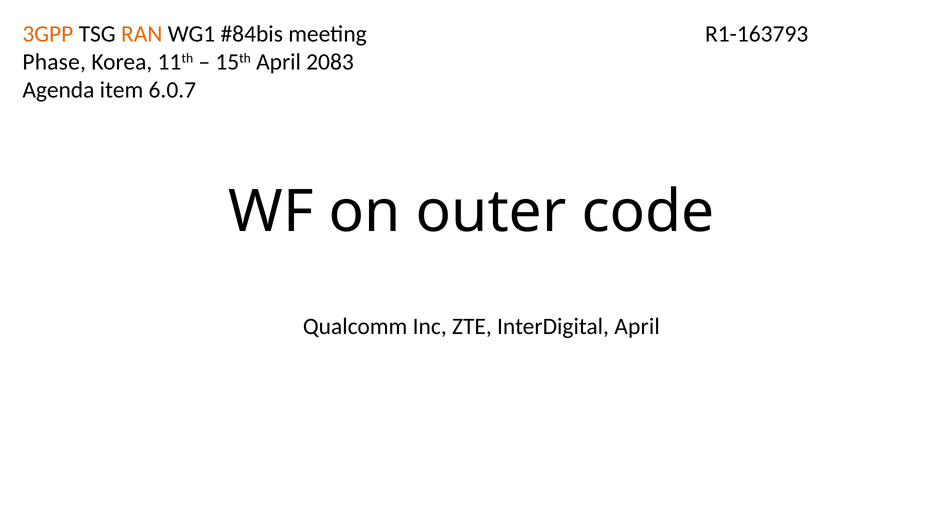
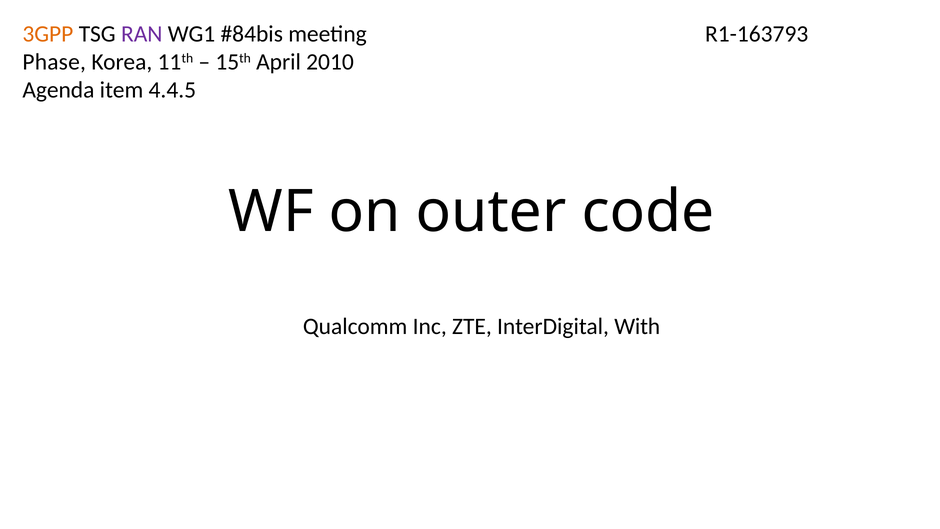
RAN colour: orange -> purple
2083: 2083 -> 2010
6.0.7: 6.0.7 -> 4.4.5
InterDigital April: April -> With
